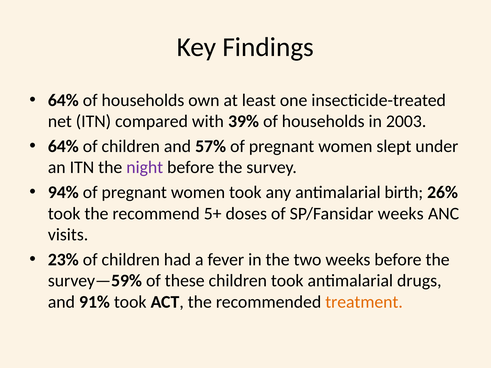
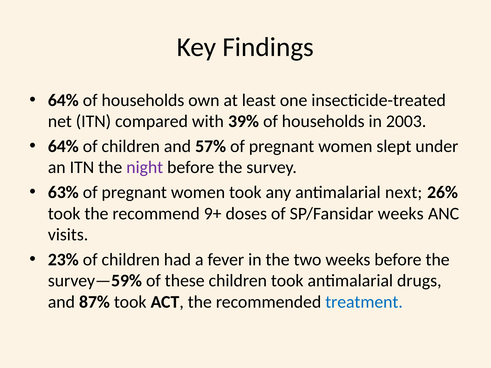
94%: 94% -> 63%
birth: birth -> next
5+: 5+ -> 9+
91%: 91% -> 87%
treatment colour: orange -> blue
